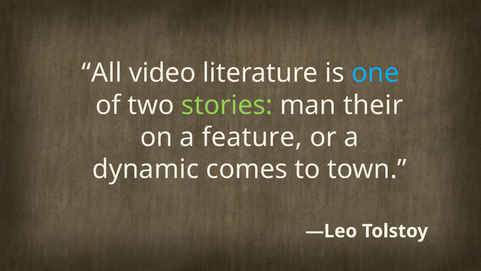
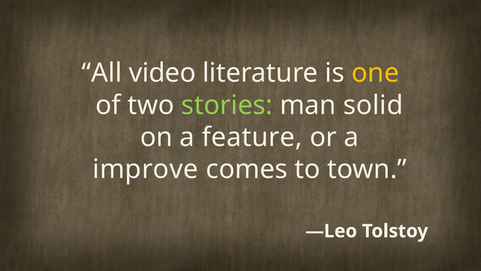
one colour: light blue -> yellow
their: their -> solid
dynamic: dynamic -> improve
